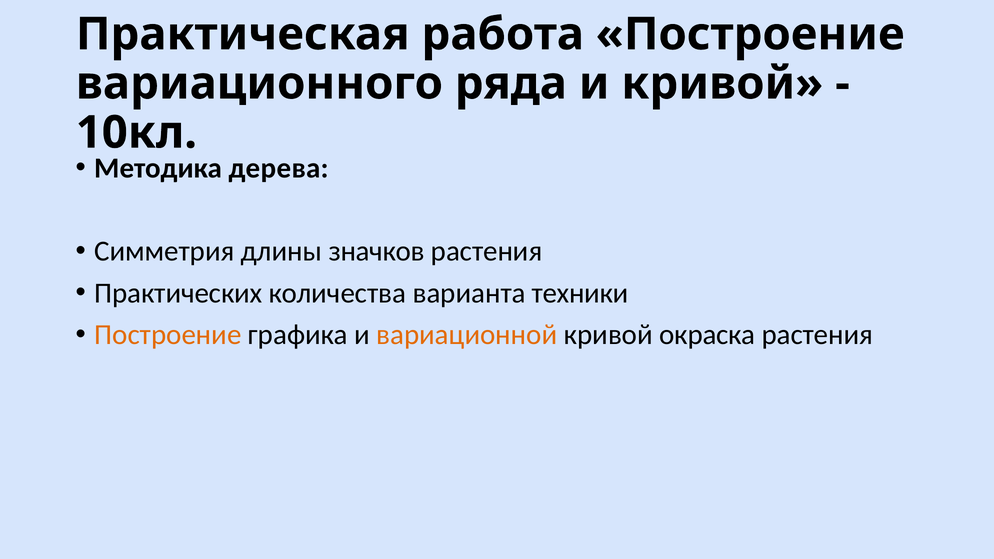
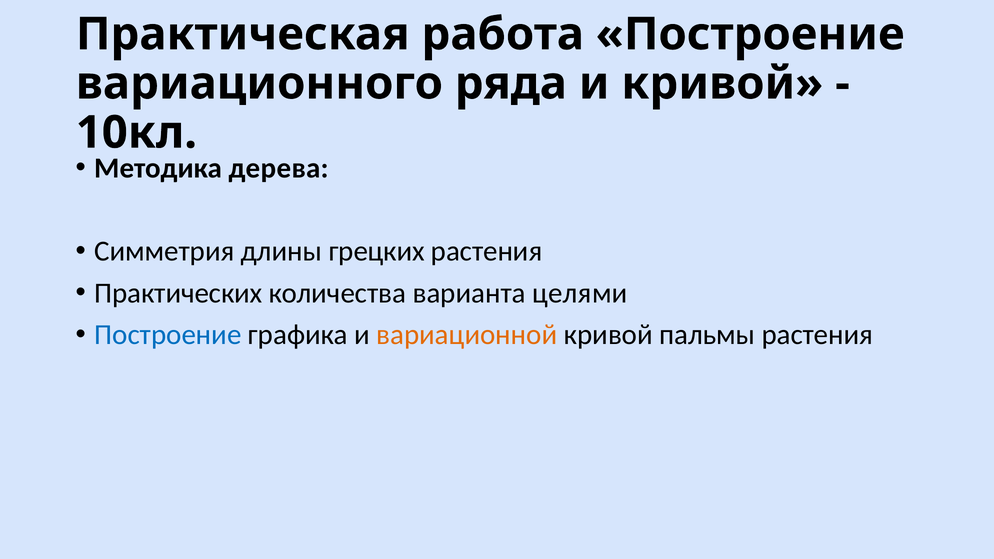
значков: значков -> грецких
техники: техники -> целями
Построение at (168, 335) colour: orange -> blue
окраска: окраска -> пальмы
